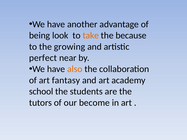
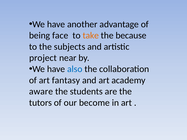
look: look -> face
growing: growing -> subjects
perfect: perfect -> project
also colour: orange -> blue
school: school -> aware
